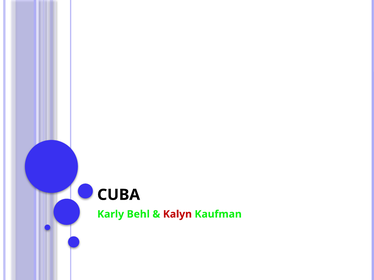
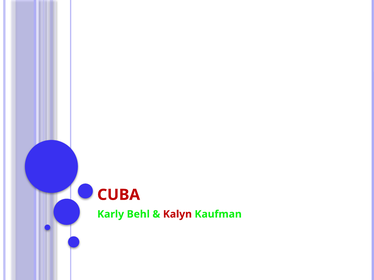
CUBA colour: black -> red
